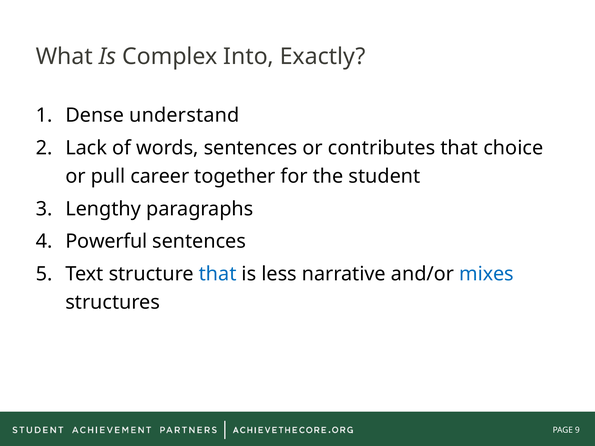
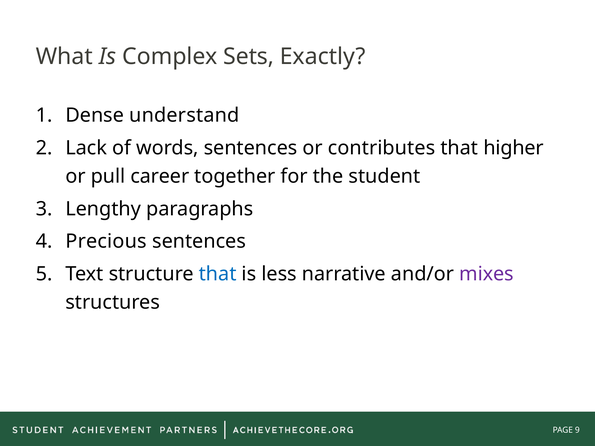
Into: Into -> Sets
choice: choice -> higher
Powerful: Powerful -> Precious
mixes colour: blue -> purple
